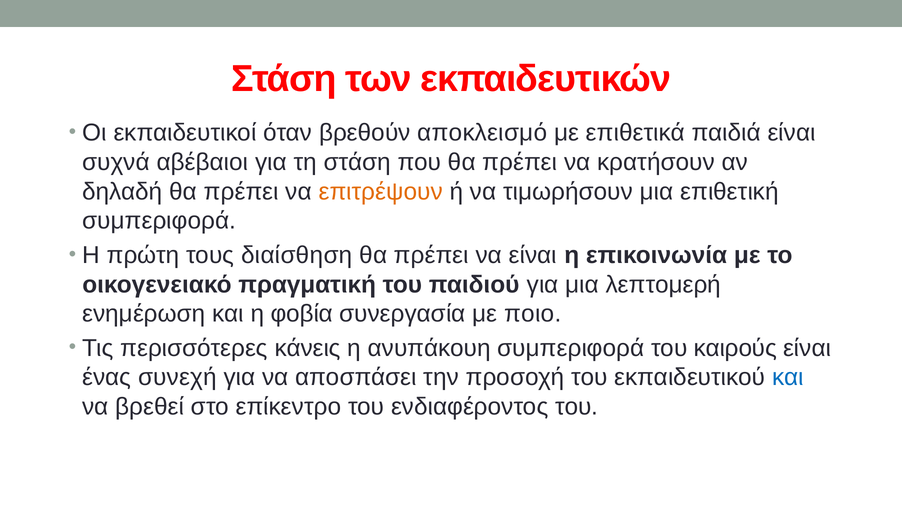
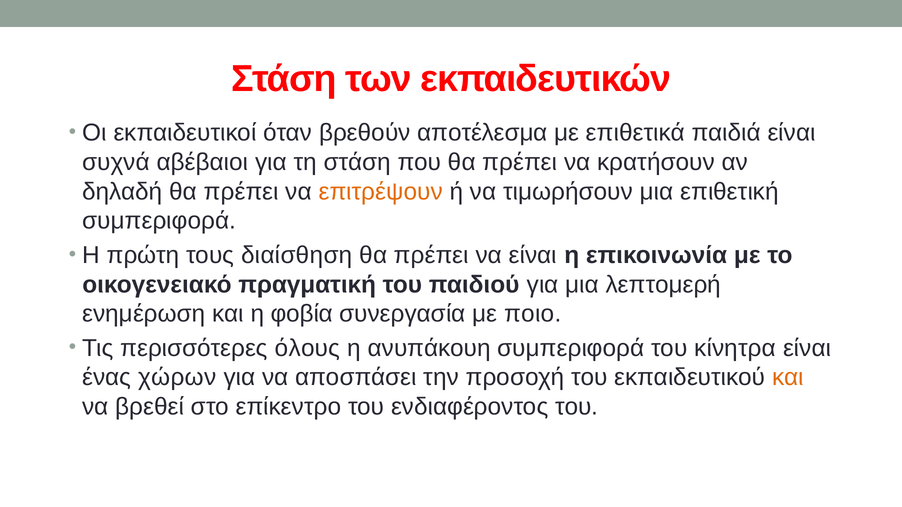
αποκλεισμό: αποκλεισμό -> αποτέλεσμα
κάνεις: κάνεις -> όλους
καιρούς: καιρούς -> κίνητρα
συνεχή: συνεχή -> χώρων
και at (788, 378) colour: blue -> orange
